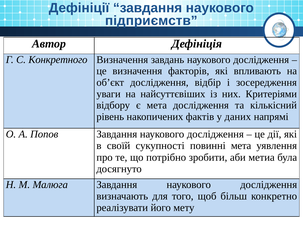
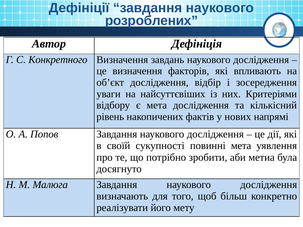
підприємств: підприємств -> розроблених
даних: даних -> нових
